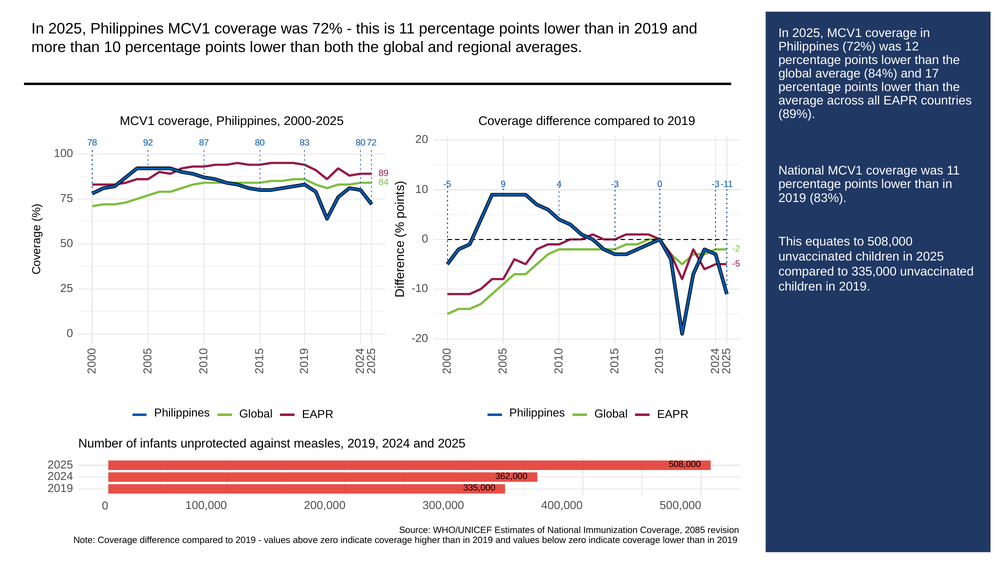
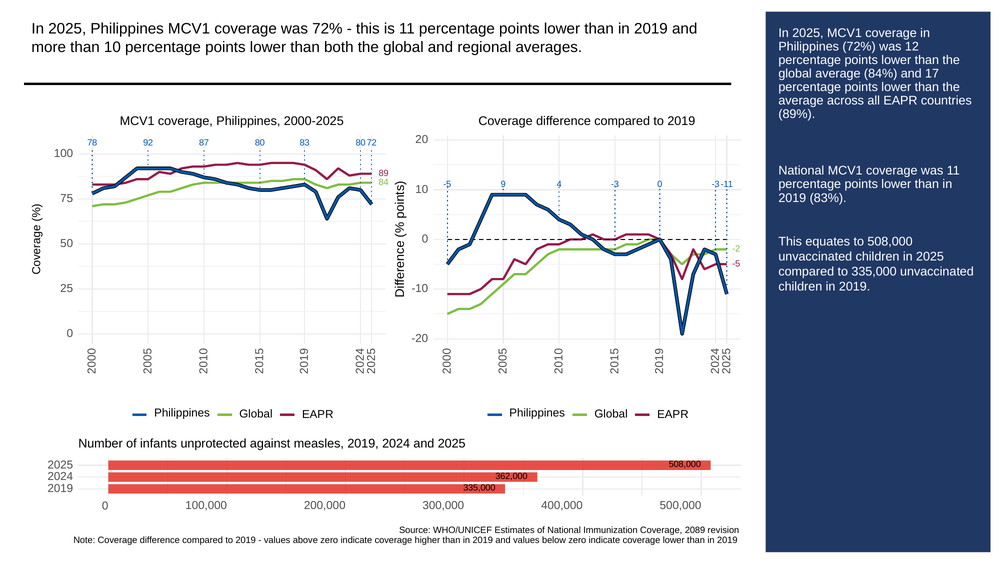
2085: 2085 -> 2089
